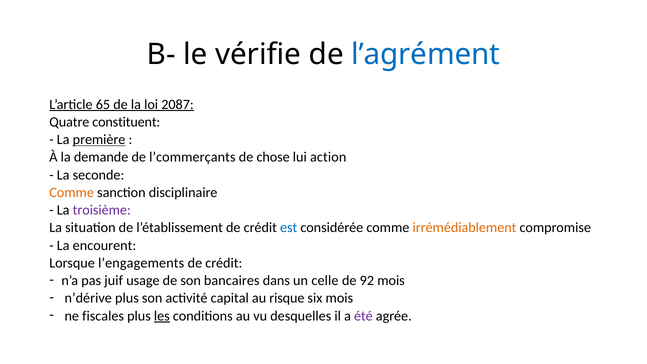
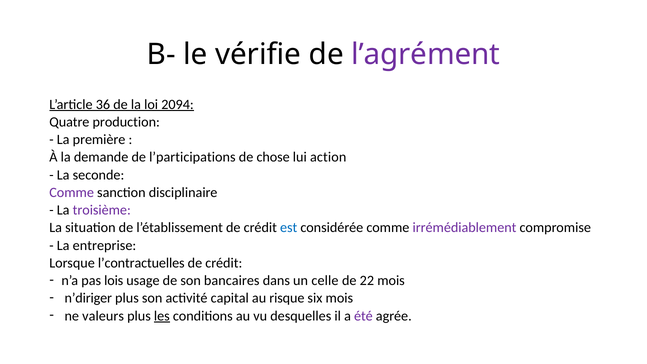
l’agrément colour: blue -> purple
65: 65 -> 36
2087: 2087 -> 2094
constituent: constituent -> production
première underline: present -> none
l’commerçants: l’commerçants -> l’participations
Comme at (72, 192) colour: orange -> purple
irrémédiablement colour: orange -> purple
encourent: encourent -> entreprise
l’engagements: l’engagements -> l’contractuelles
juif: juif -> lois
92: 92 -> 22
n’dérive: n’dérive -> n’diriger
fiscales: fiscales -> valeurs
